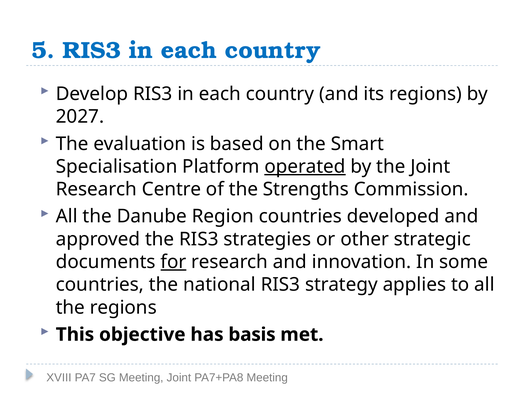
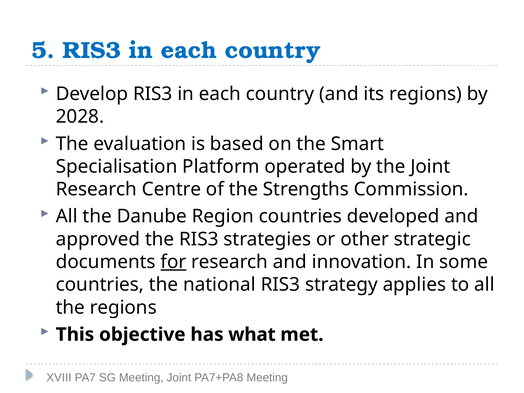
2027: 2027 -> 2028
operated underline: present -> none
basis: basis -> what
